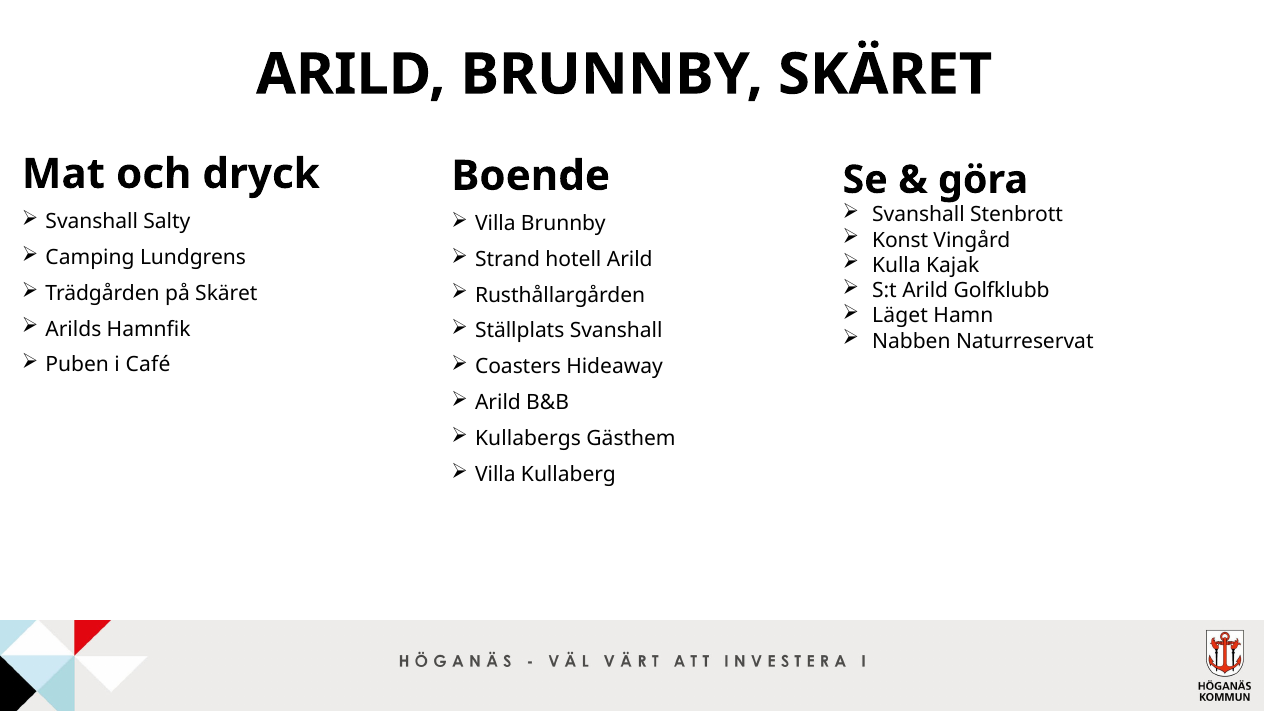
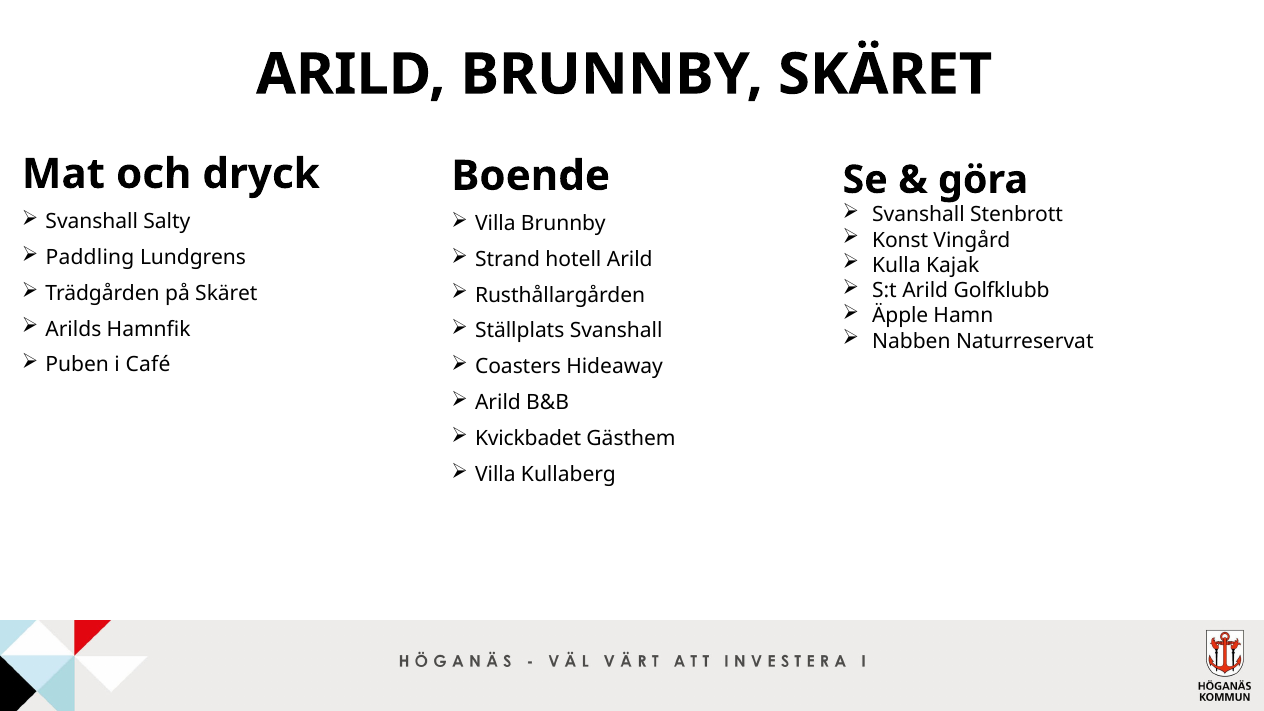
Camping: Camping -> Paddling
Läget: Läget -> Äpple
Kullabergs: Kullabergs -> Kvickbadet
